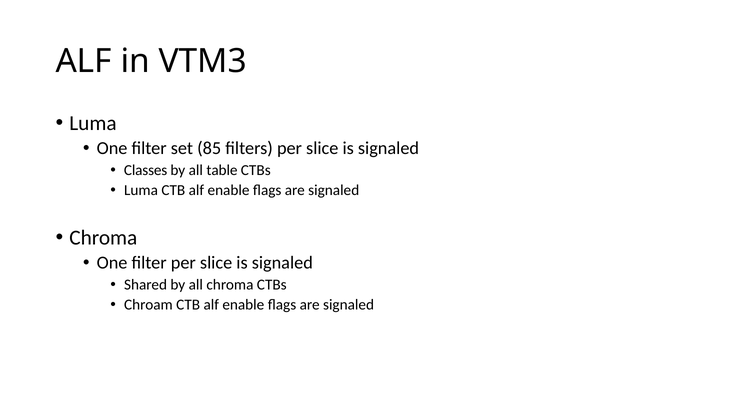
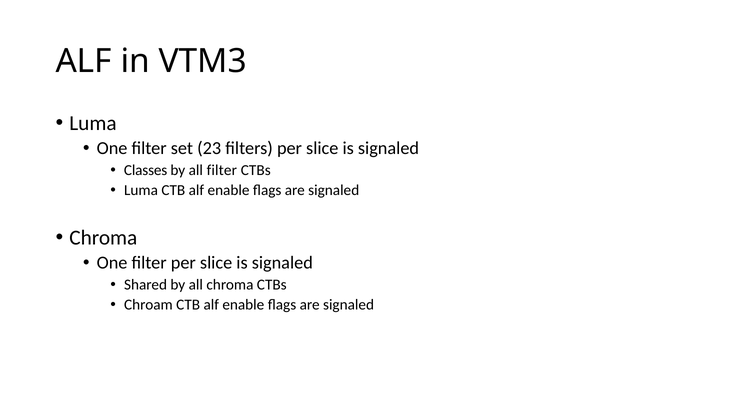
85: 85 -> 23
all table: table -> filter
